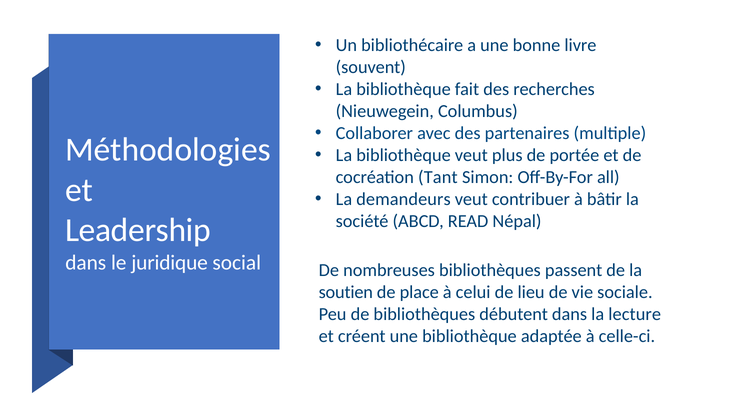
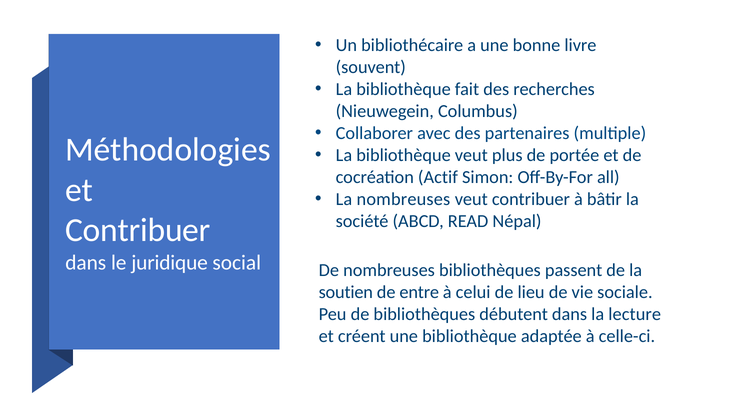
Tant: Tant -> Actif
La demandeurs: demandeurs -> nombreuses
Leadership at (138, 230): Leadership -> Contribuer
place: place -> entre
